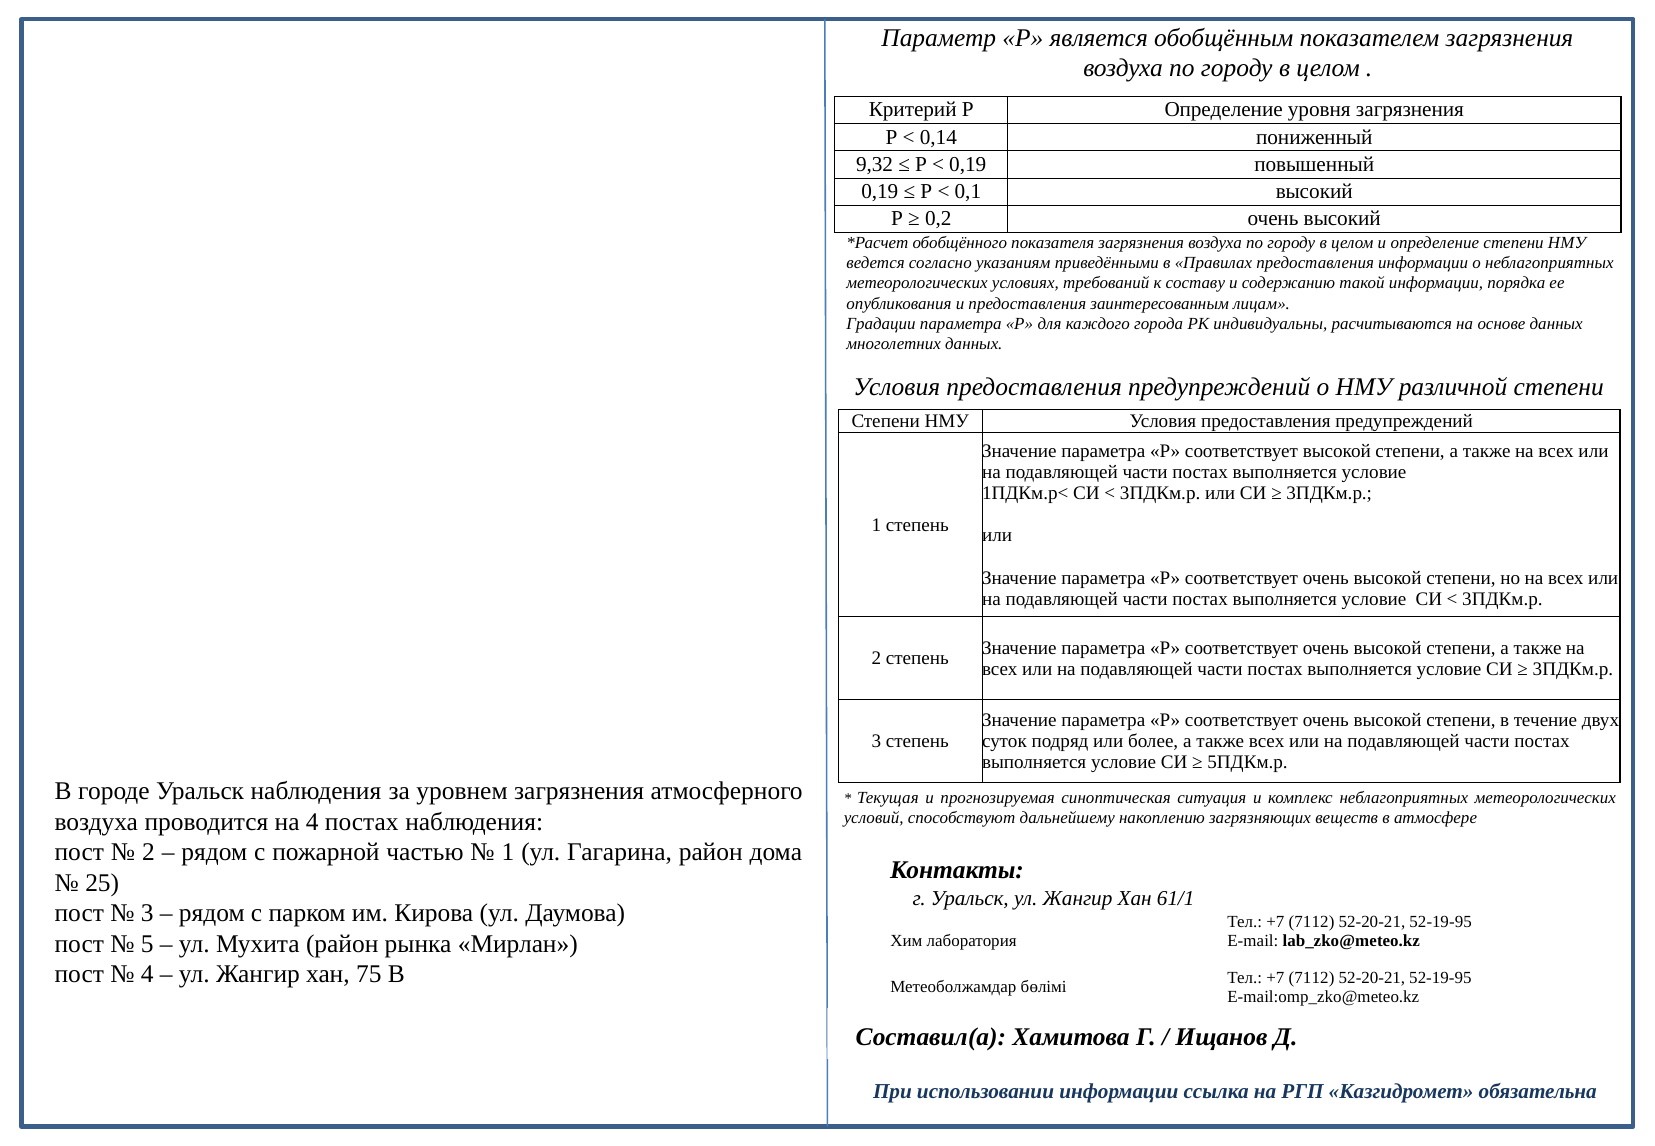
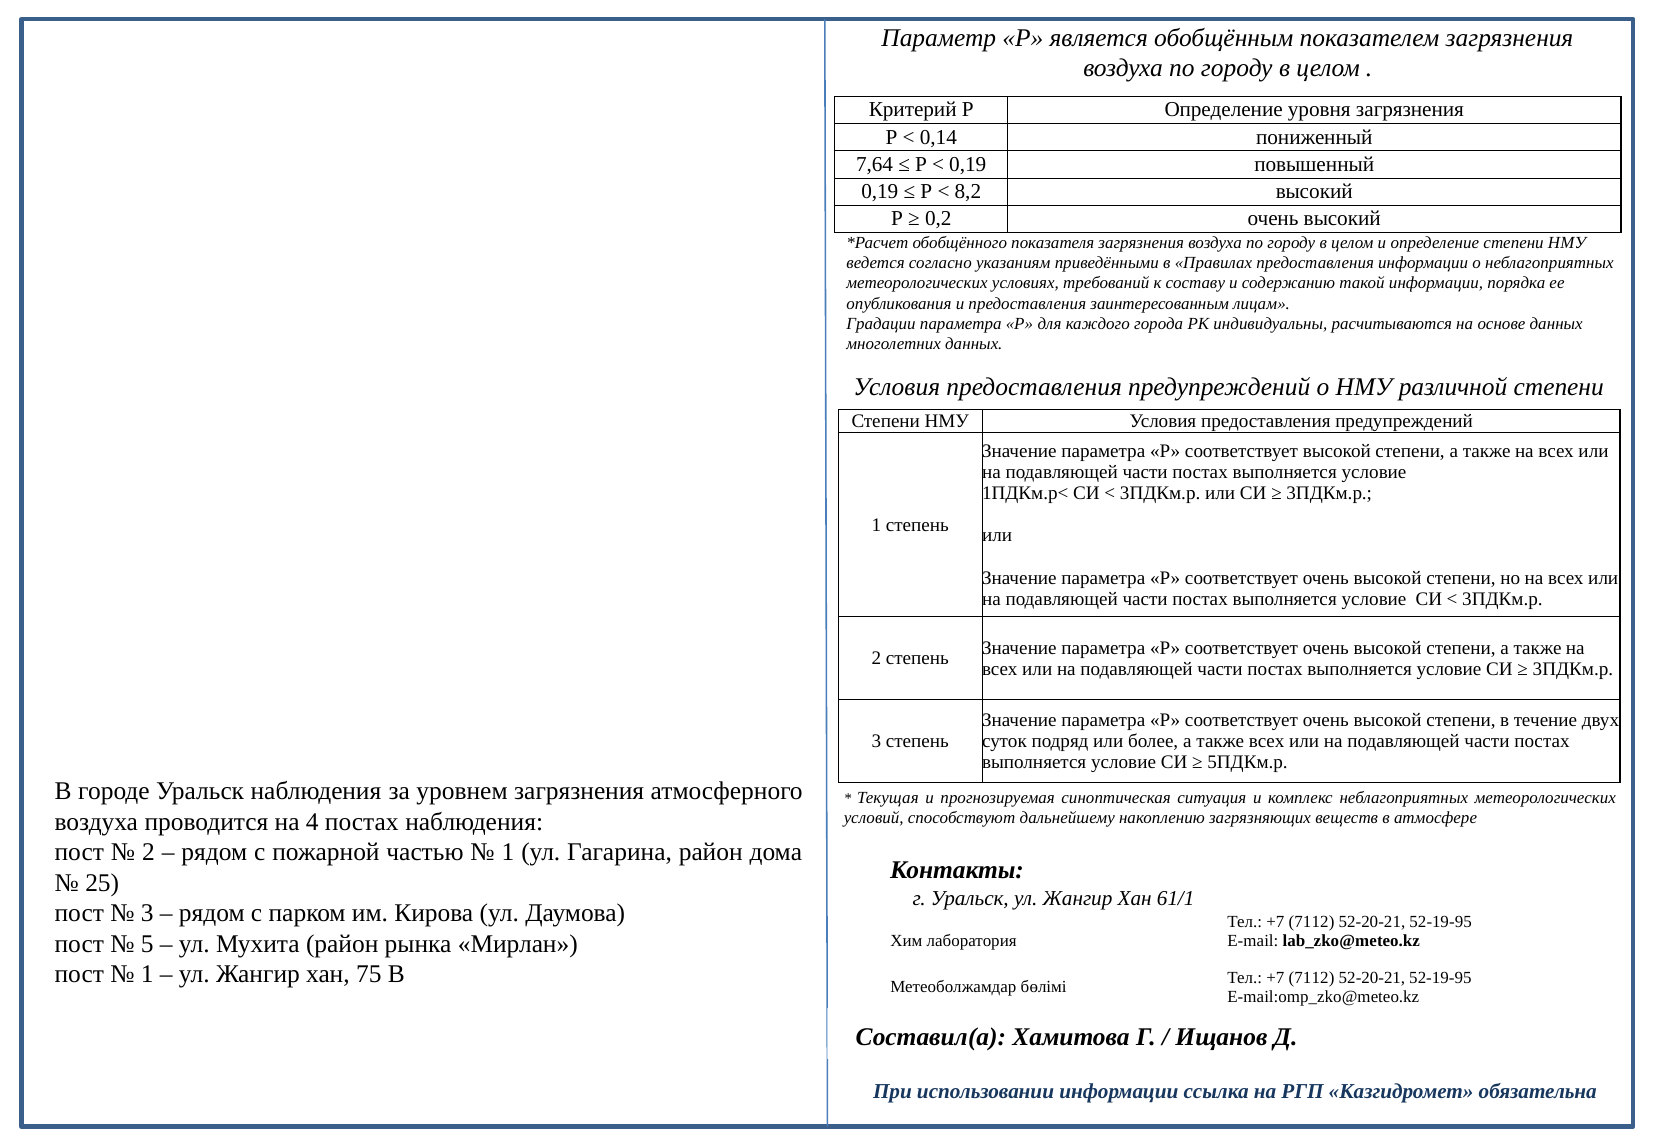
9,32: 9,32 -> 7,64
0,1: 0,1 -> 8,2
4 at (147, 974): 4 -> 1
